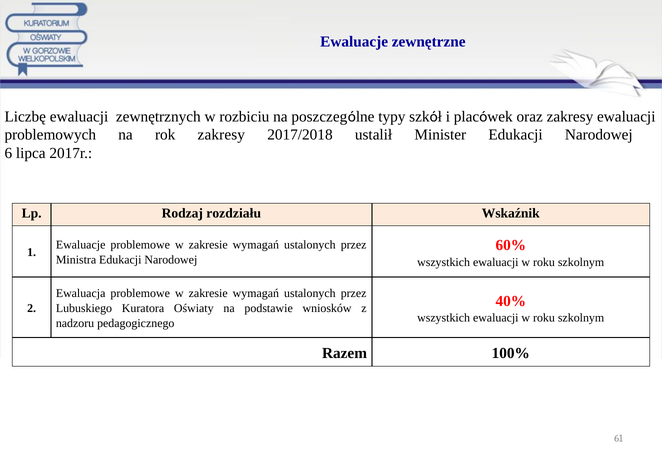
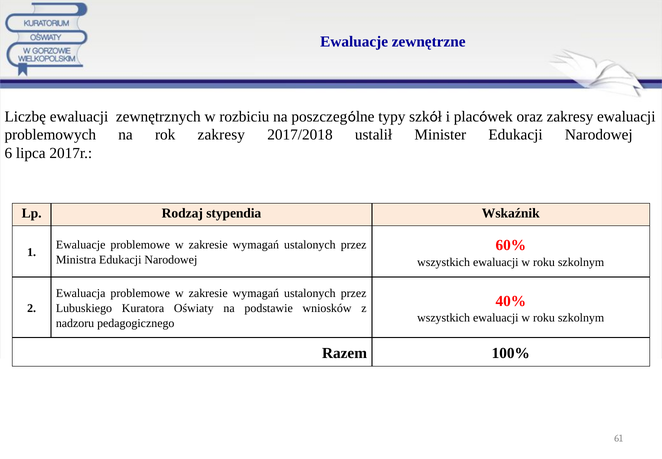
rozdziału: rozdziału -> stypendia
